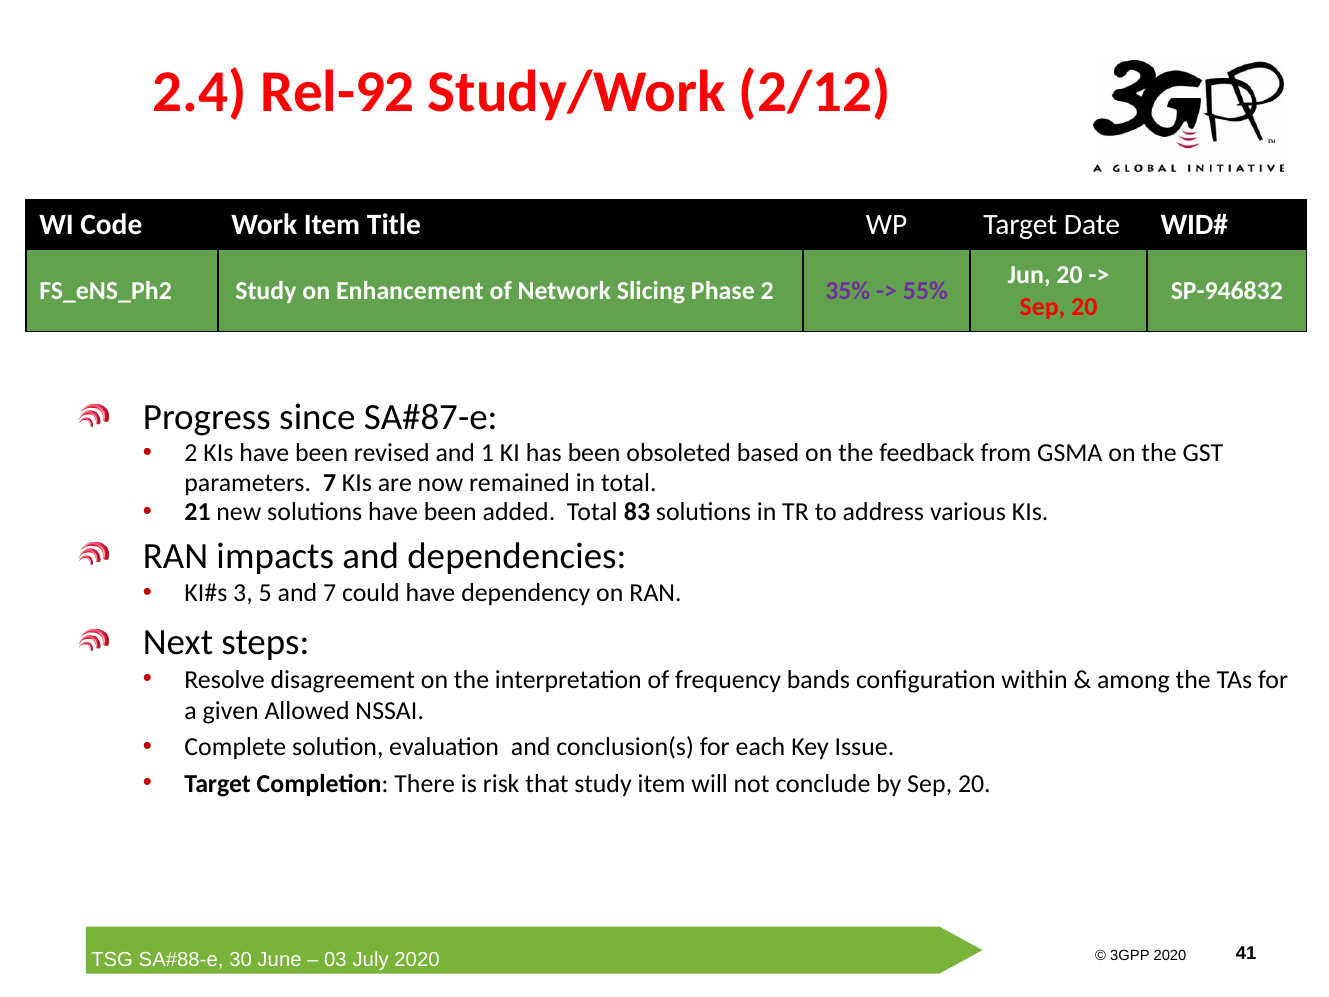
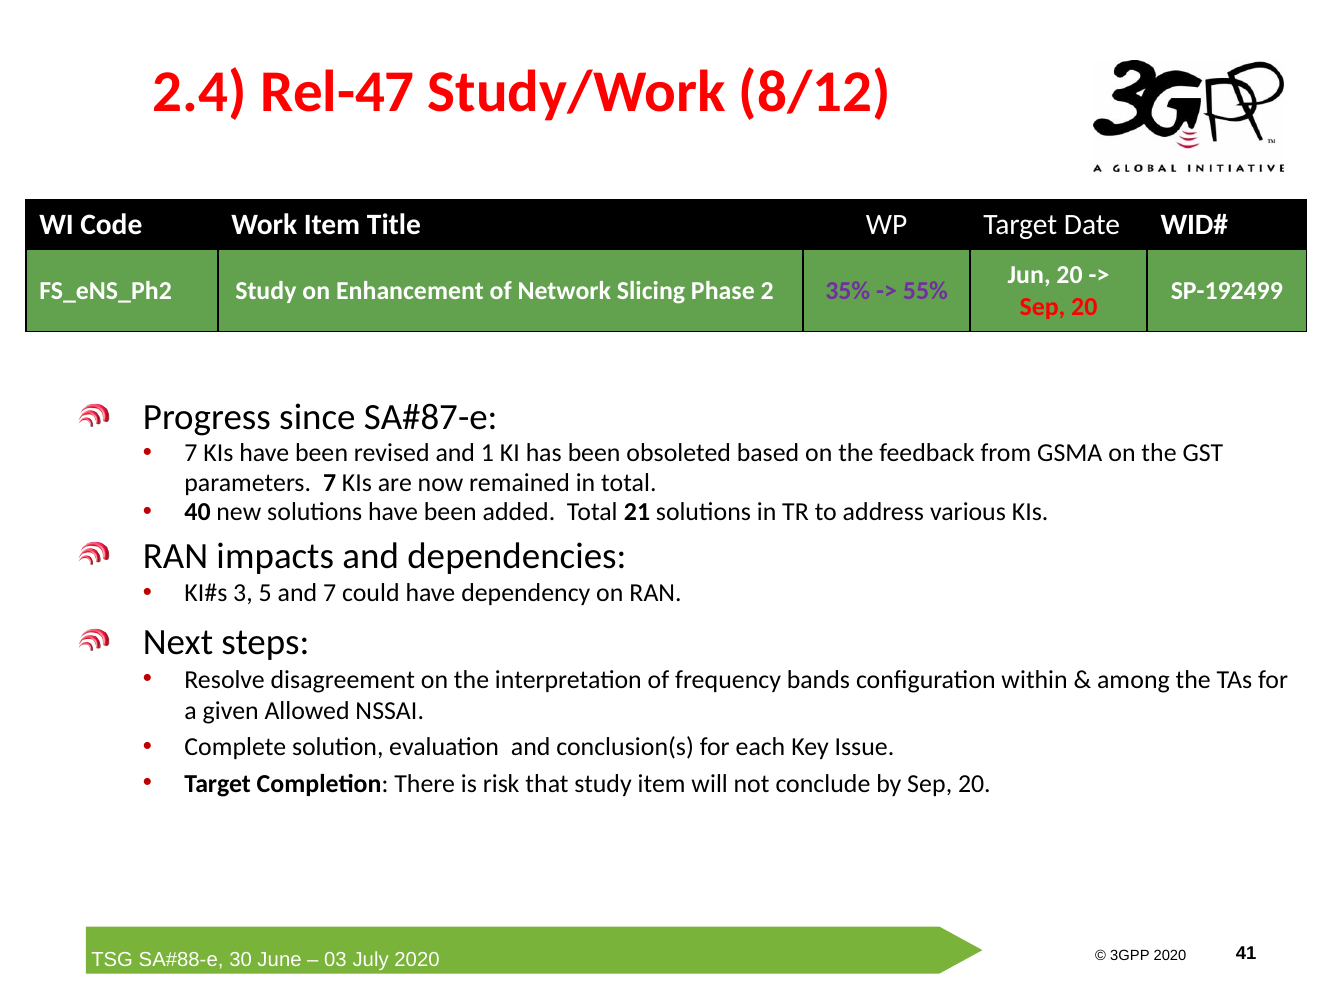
Rel-92: Rel-92 -> Rel-47
2/12: 2/12 -> 8/12
SP-946832: SP-946832 -> SP-192499
2 at (191, 453): 2 -> 7
21: 21 -> 40
83: 83 -> 21
